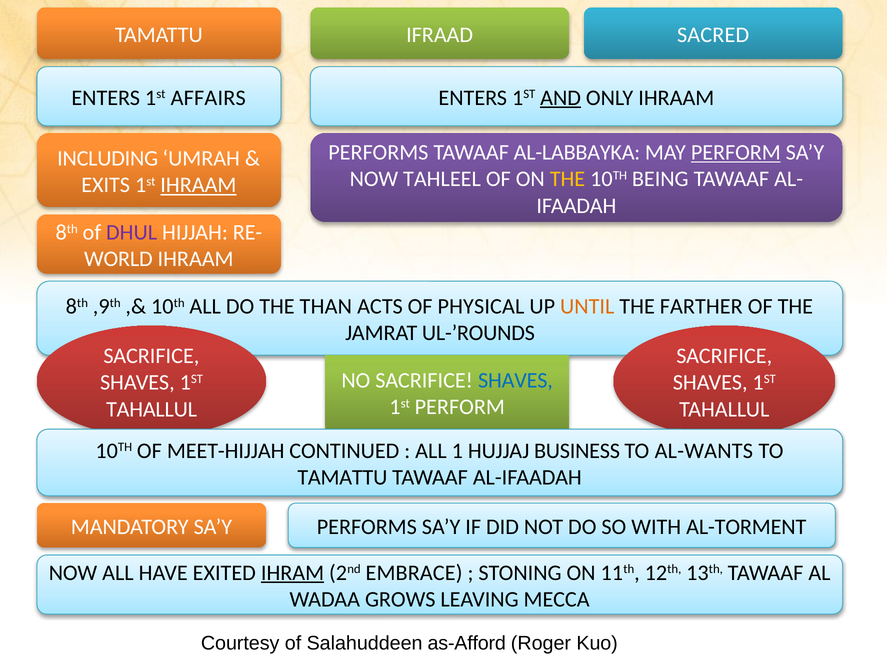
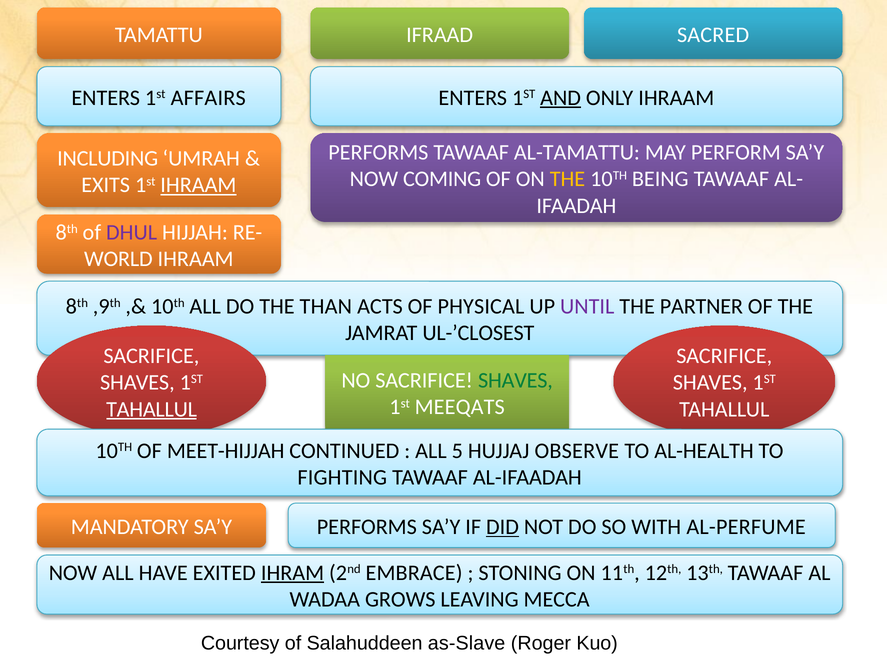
AL-LABBAYKA: AL-LABBAYKA -> AL-TAMATTU
PERFORM at (736, 152) underline: present -> none
TAHLEEL: TAHLEEL -> COMING
UNTIL colour: orange -> purple
FARTHER: FARTHER -> PARTNER
UL-’ROUNDS: UL-’ROUNDS -> UL-’CLOSEST
SHAVES at (515, 380) colour: blue -> green
1st PERFORM: PERFORM -> MEEQATS
TAHALLUL at (152, 409) underline: none -> present
1: 1 -> 5
BUSINESS: BUSINESS -> OBSERVE
AL-WANTS: AL-WANTS -> AL-HEALTH
TAMATTU at (342, 477): TAMATTU -> FIGHTING
DID underline: none -> present
AL-TORMENT: AL-TORMENT -> AL-PERFUME
as-Afford: as-Afford -> as-Slave
